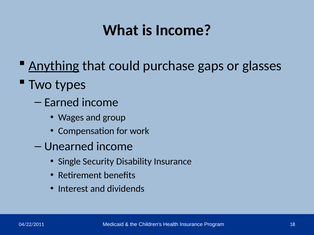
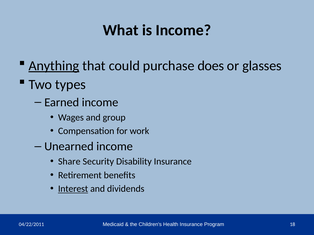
gaps: gaps -> does
Single: Single -> Share
Interest underline: none -> present
